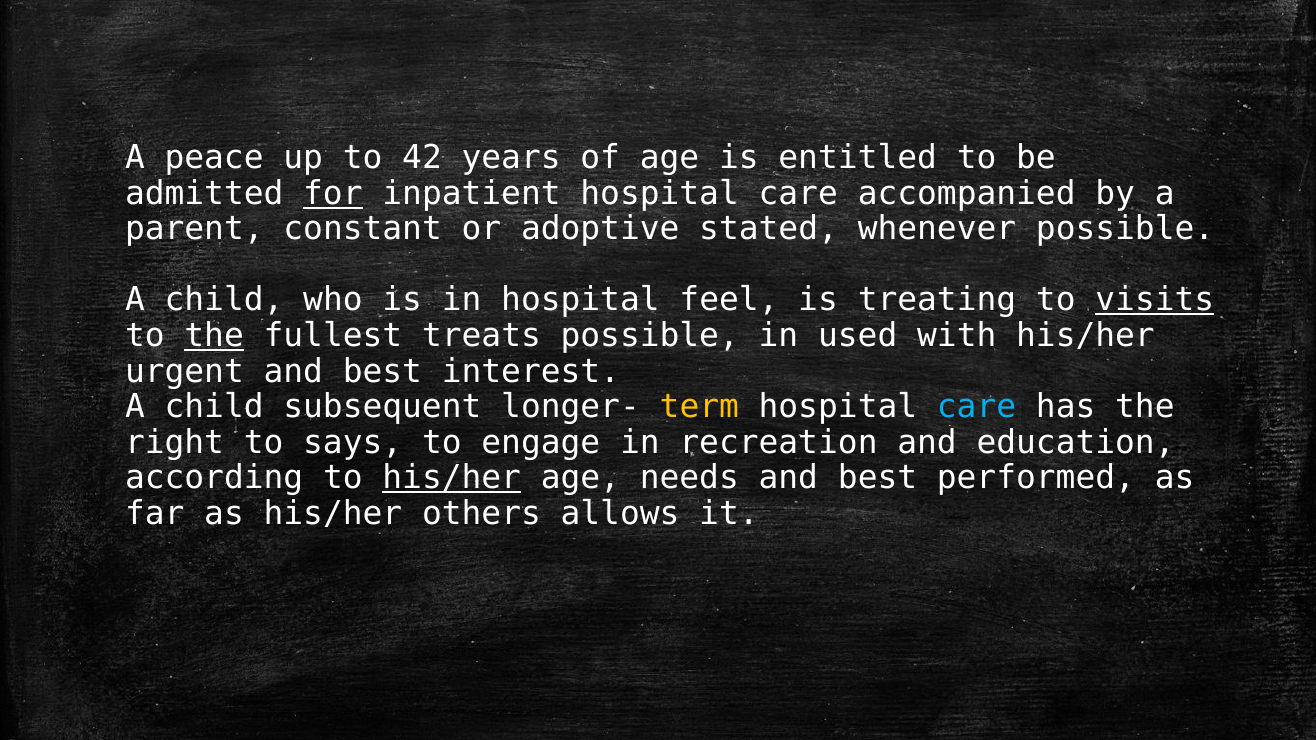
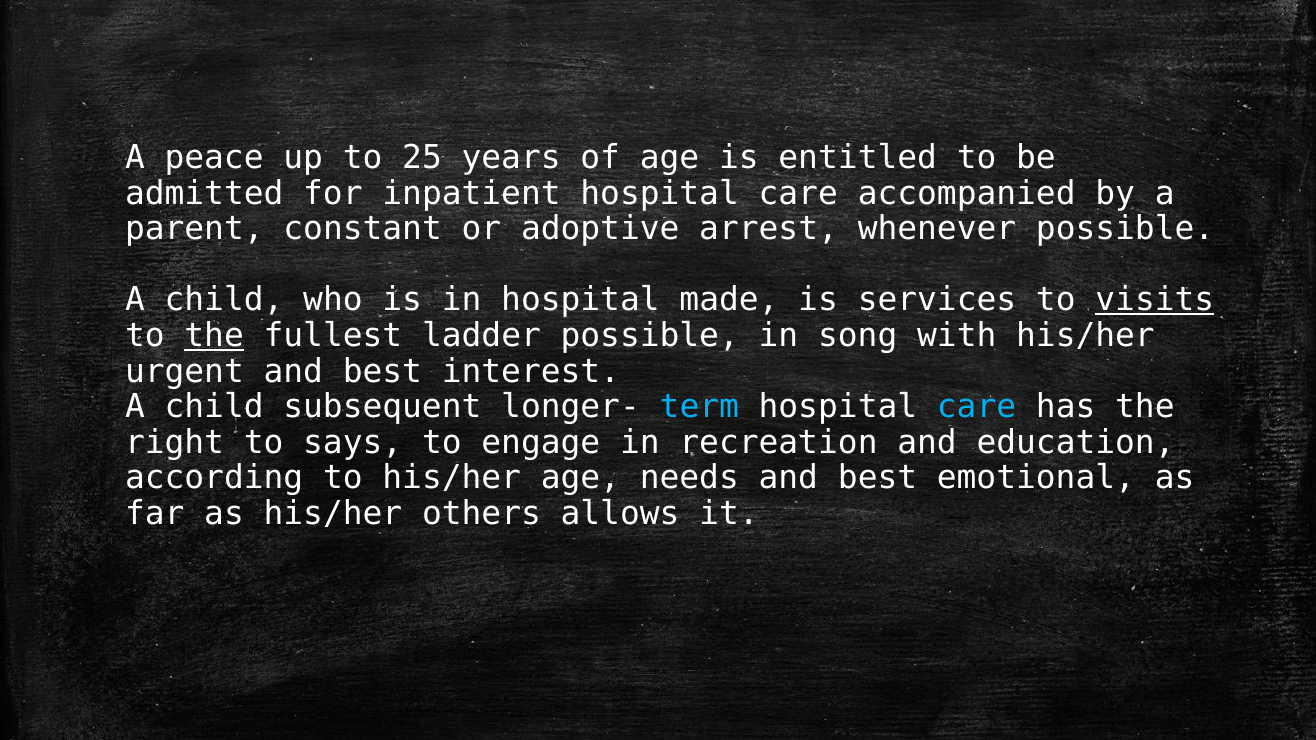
42: 42 -> 25
for underline: present -> none
stated: stated -> arrest
feel: feel -> made
treating: treating -> services
treats: treats -> ladder
used: used -> song
term colour: yellow -> light blue
his/her at (452, 478) underline: present -> none
performed: performed -> emotional
